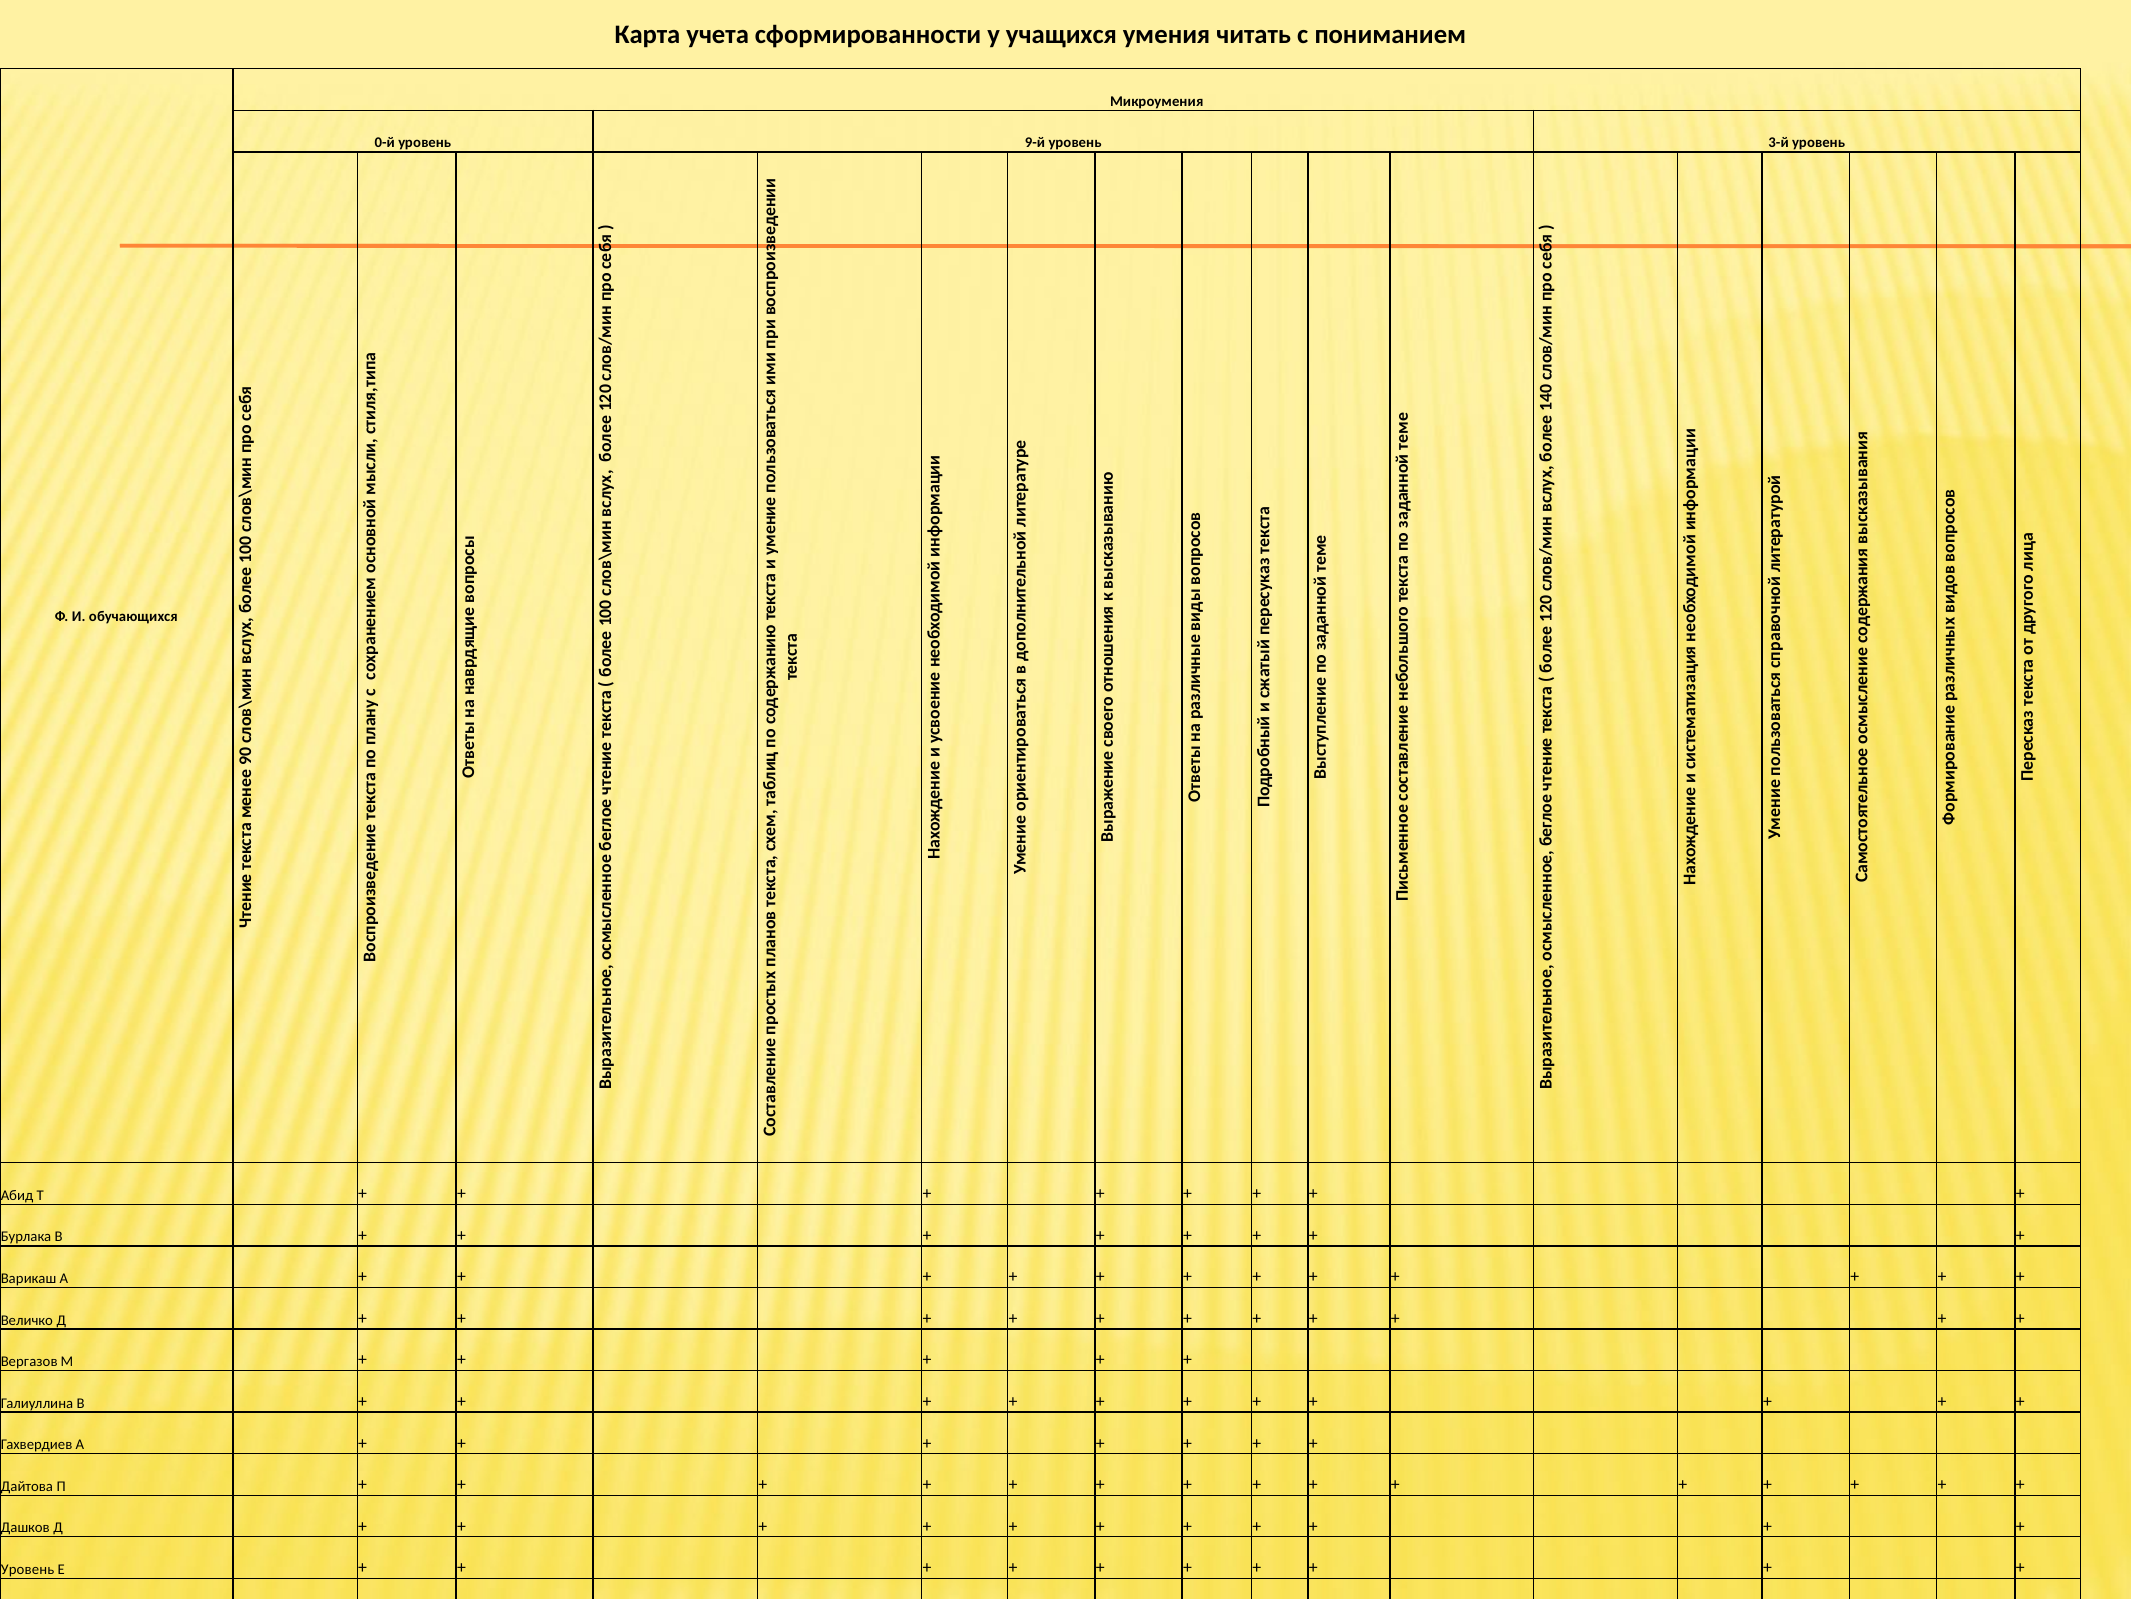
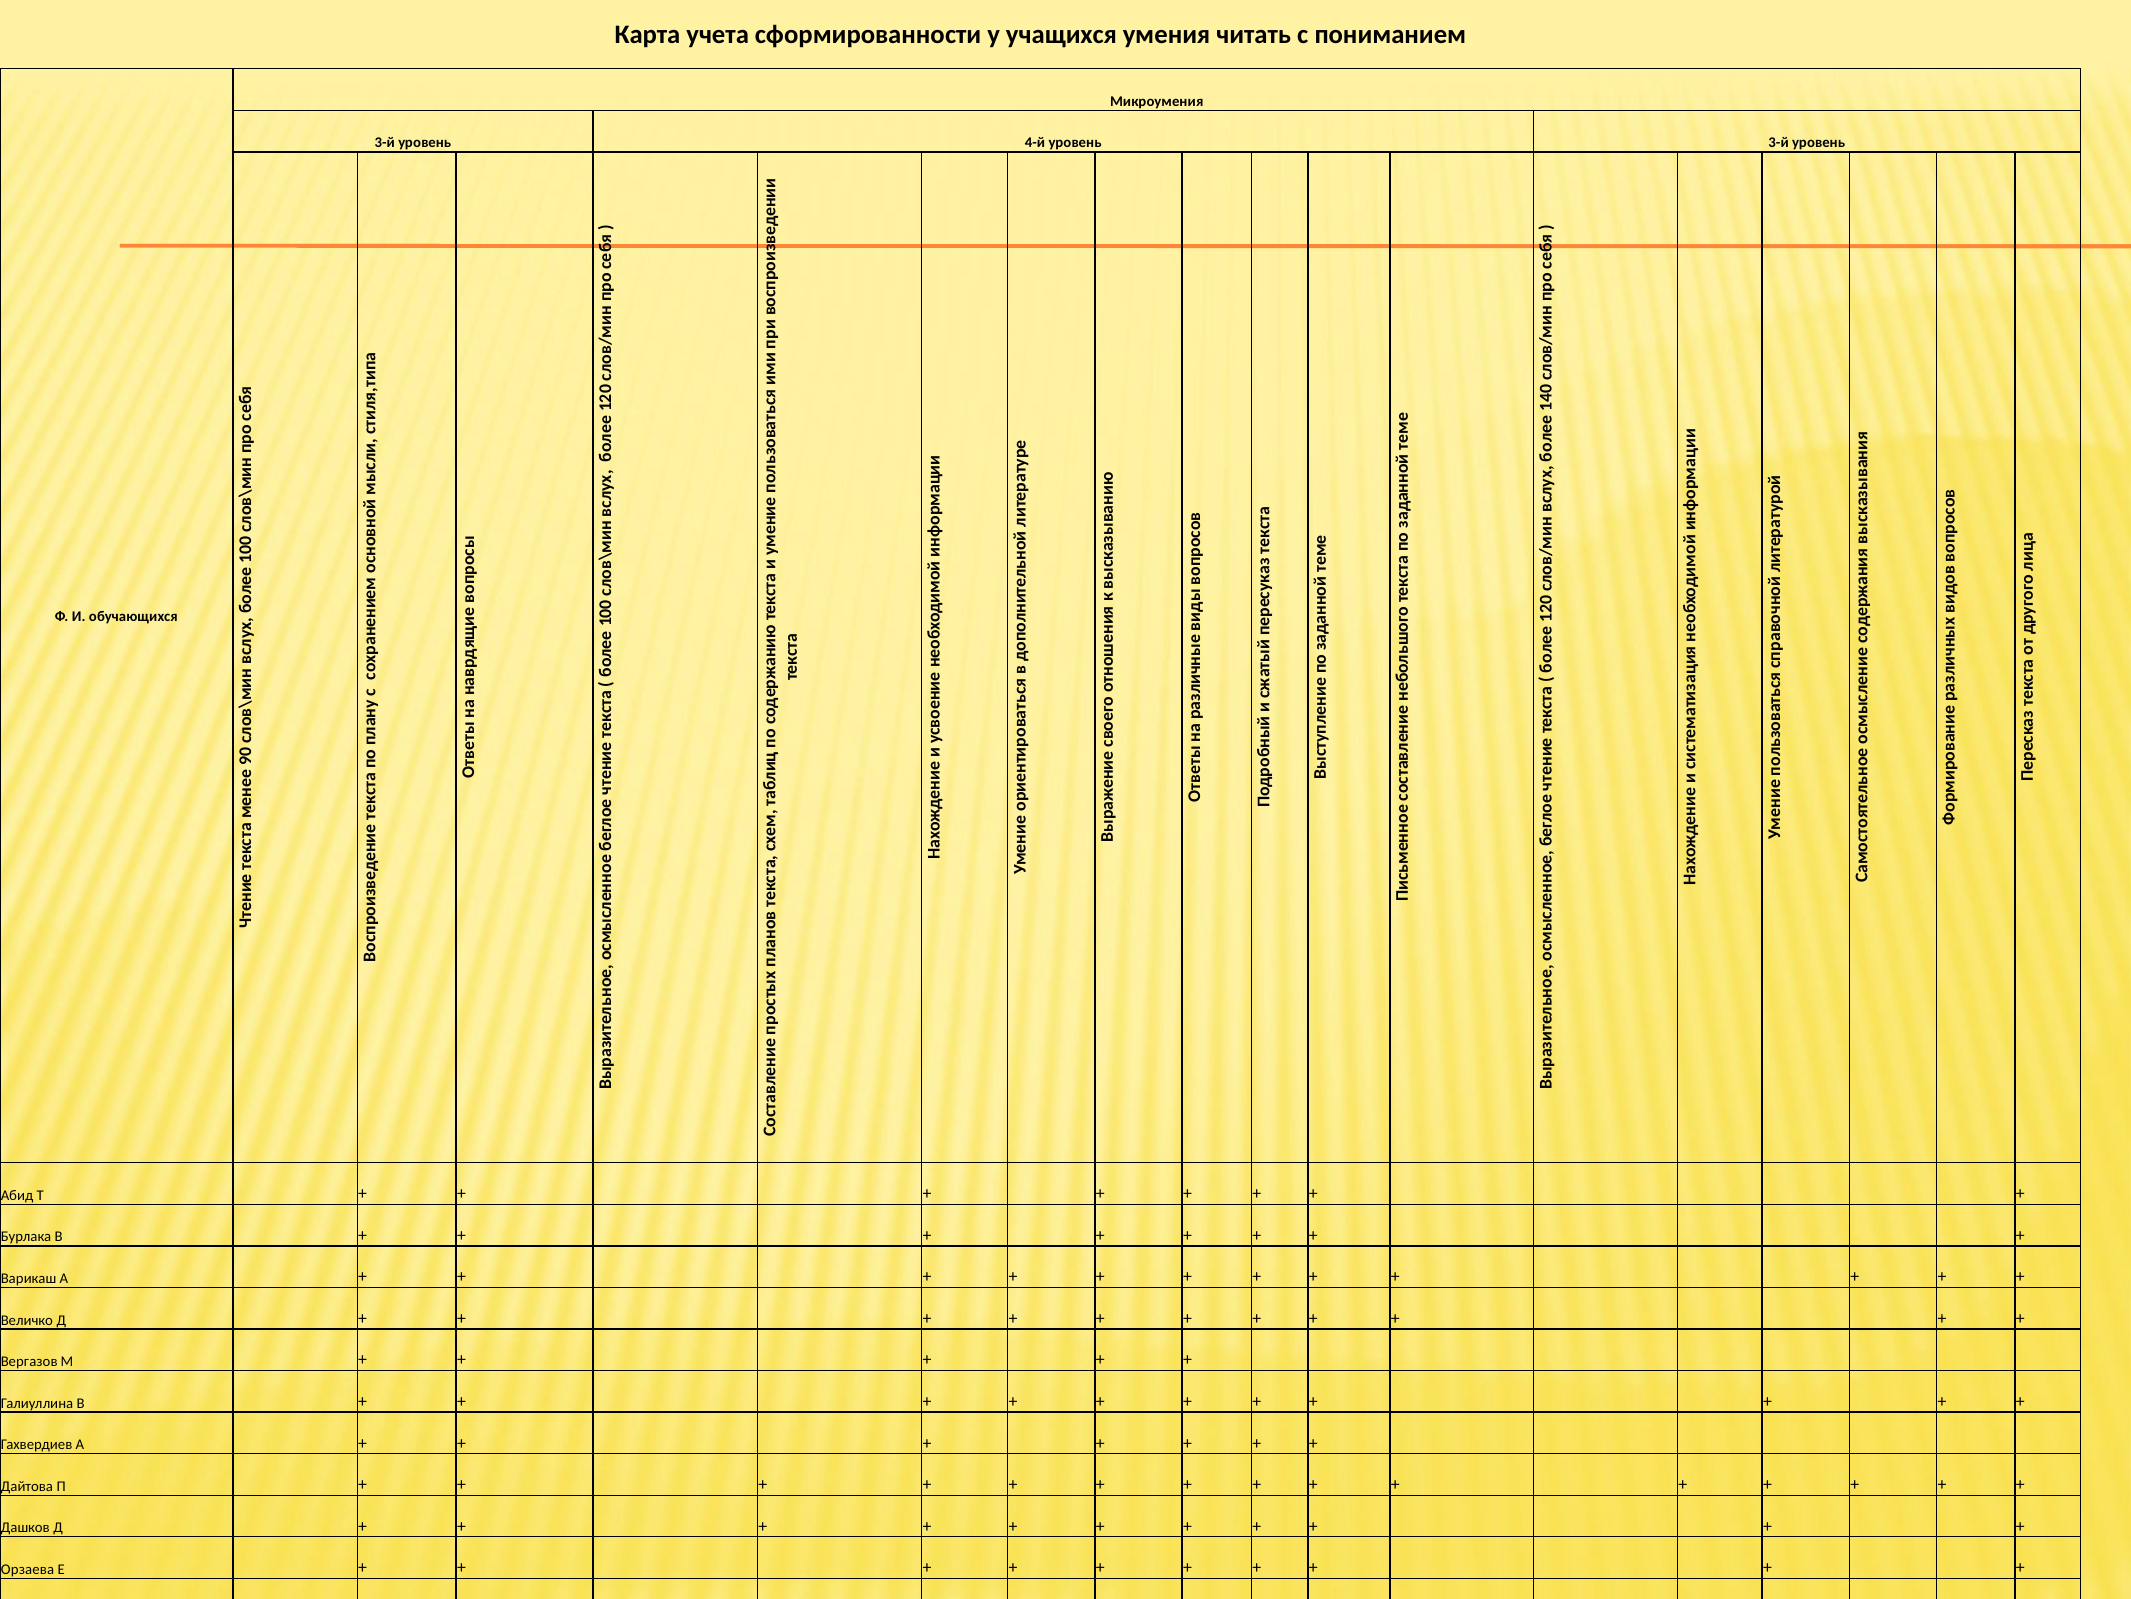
0-й at (385, 143): 0-й -> 3-й
9-й: 9-й -> 4-й
Уровень at (28, 1569): Уровень -> Орзаева
